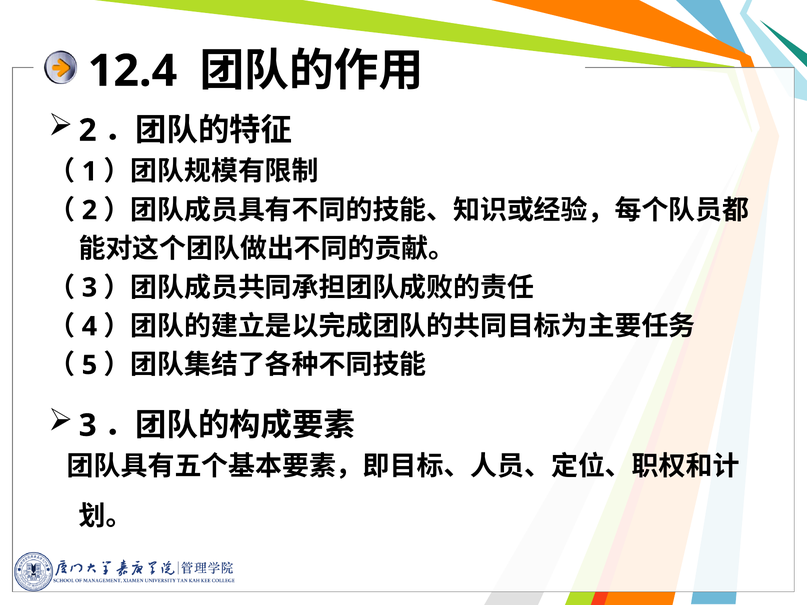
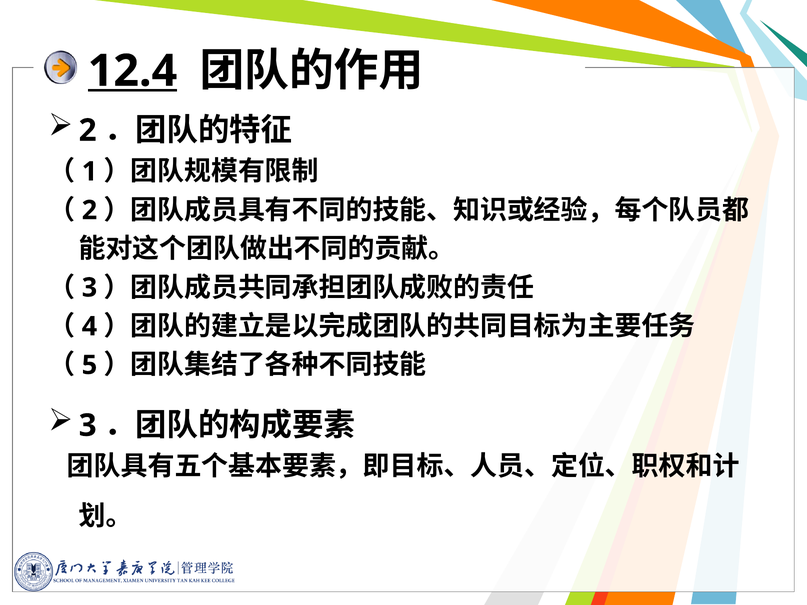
12.4 underline: none -> present
